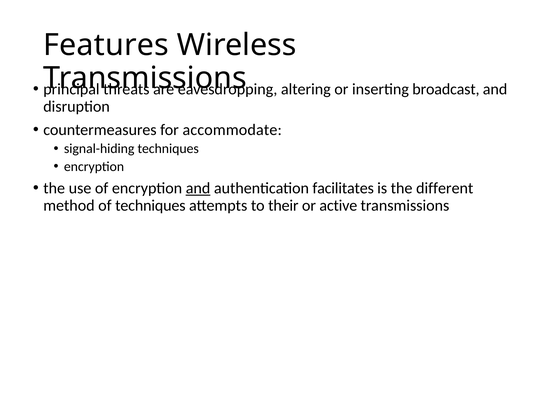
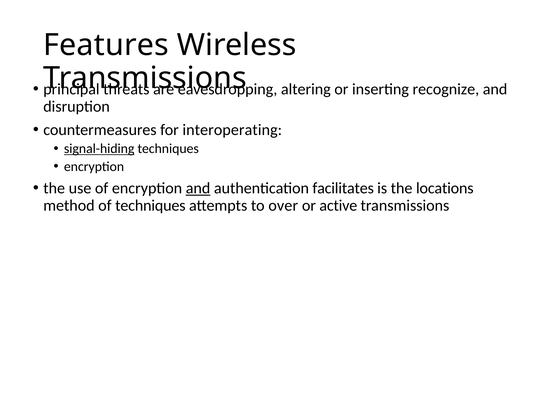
broadcast: broadcast -> recognize
accommodate: accommodate -> interoperating
signal-hiding underline: none -> present
different: different -> locations
their: their -> over
